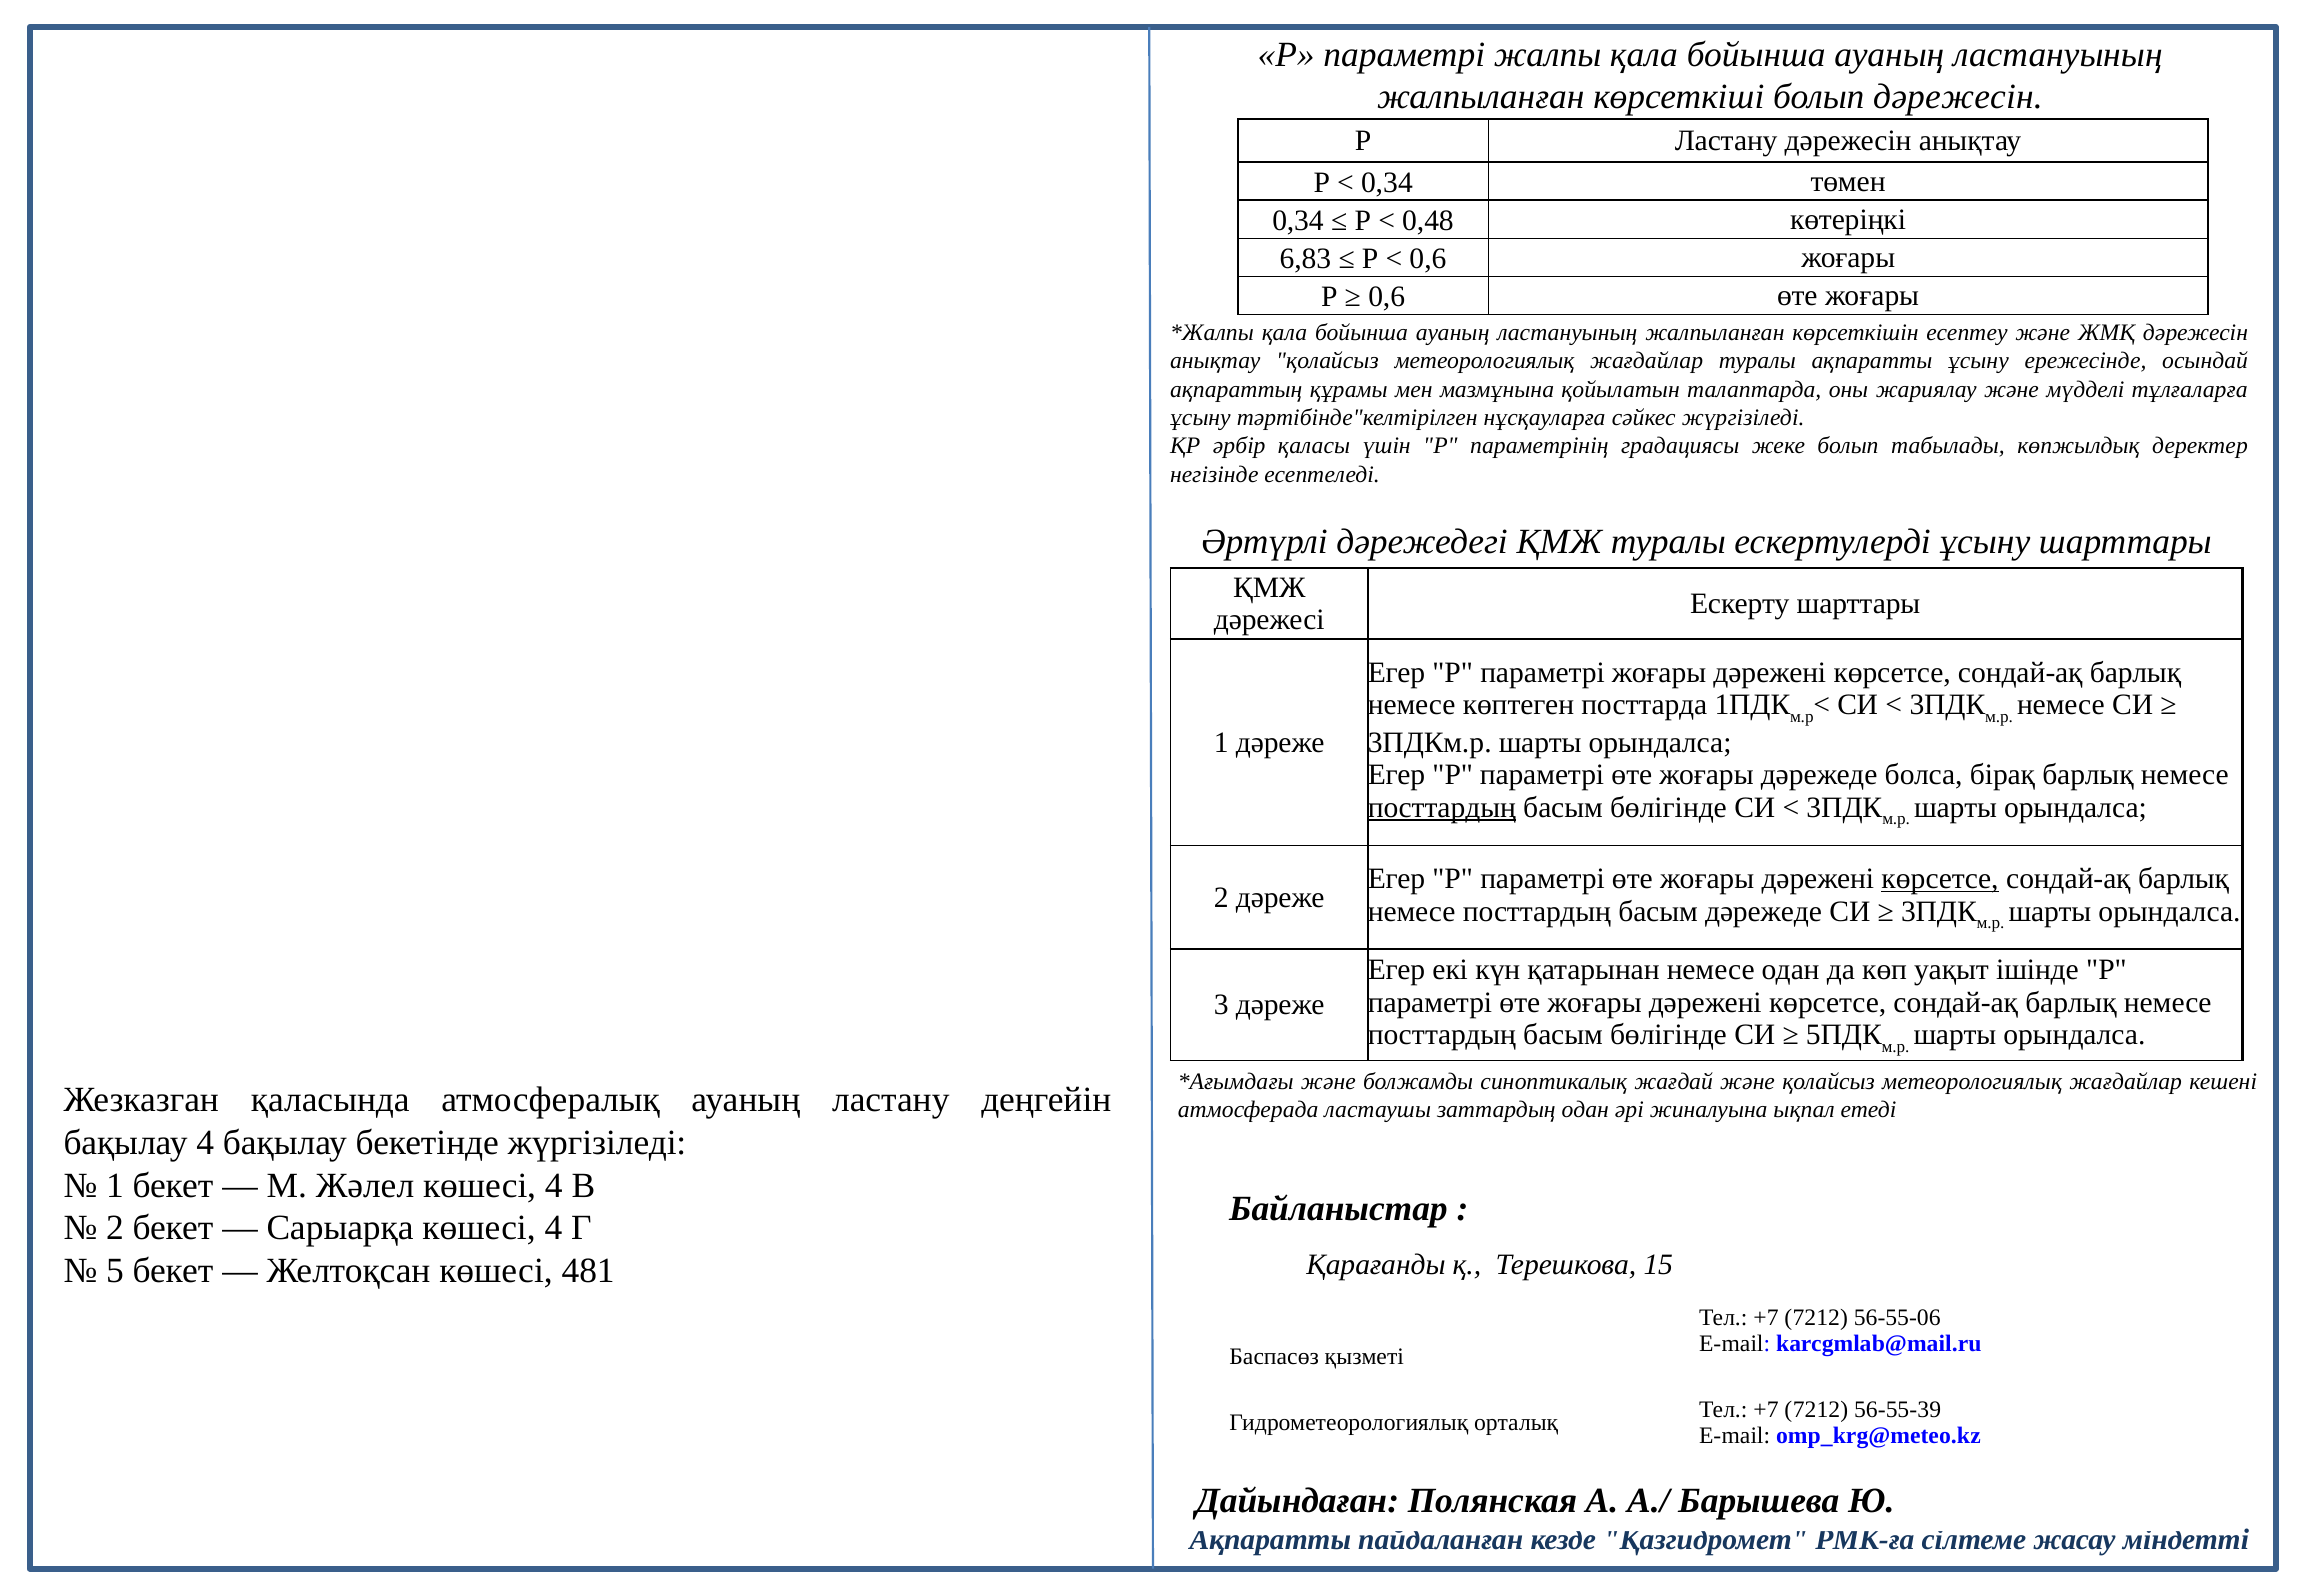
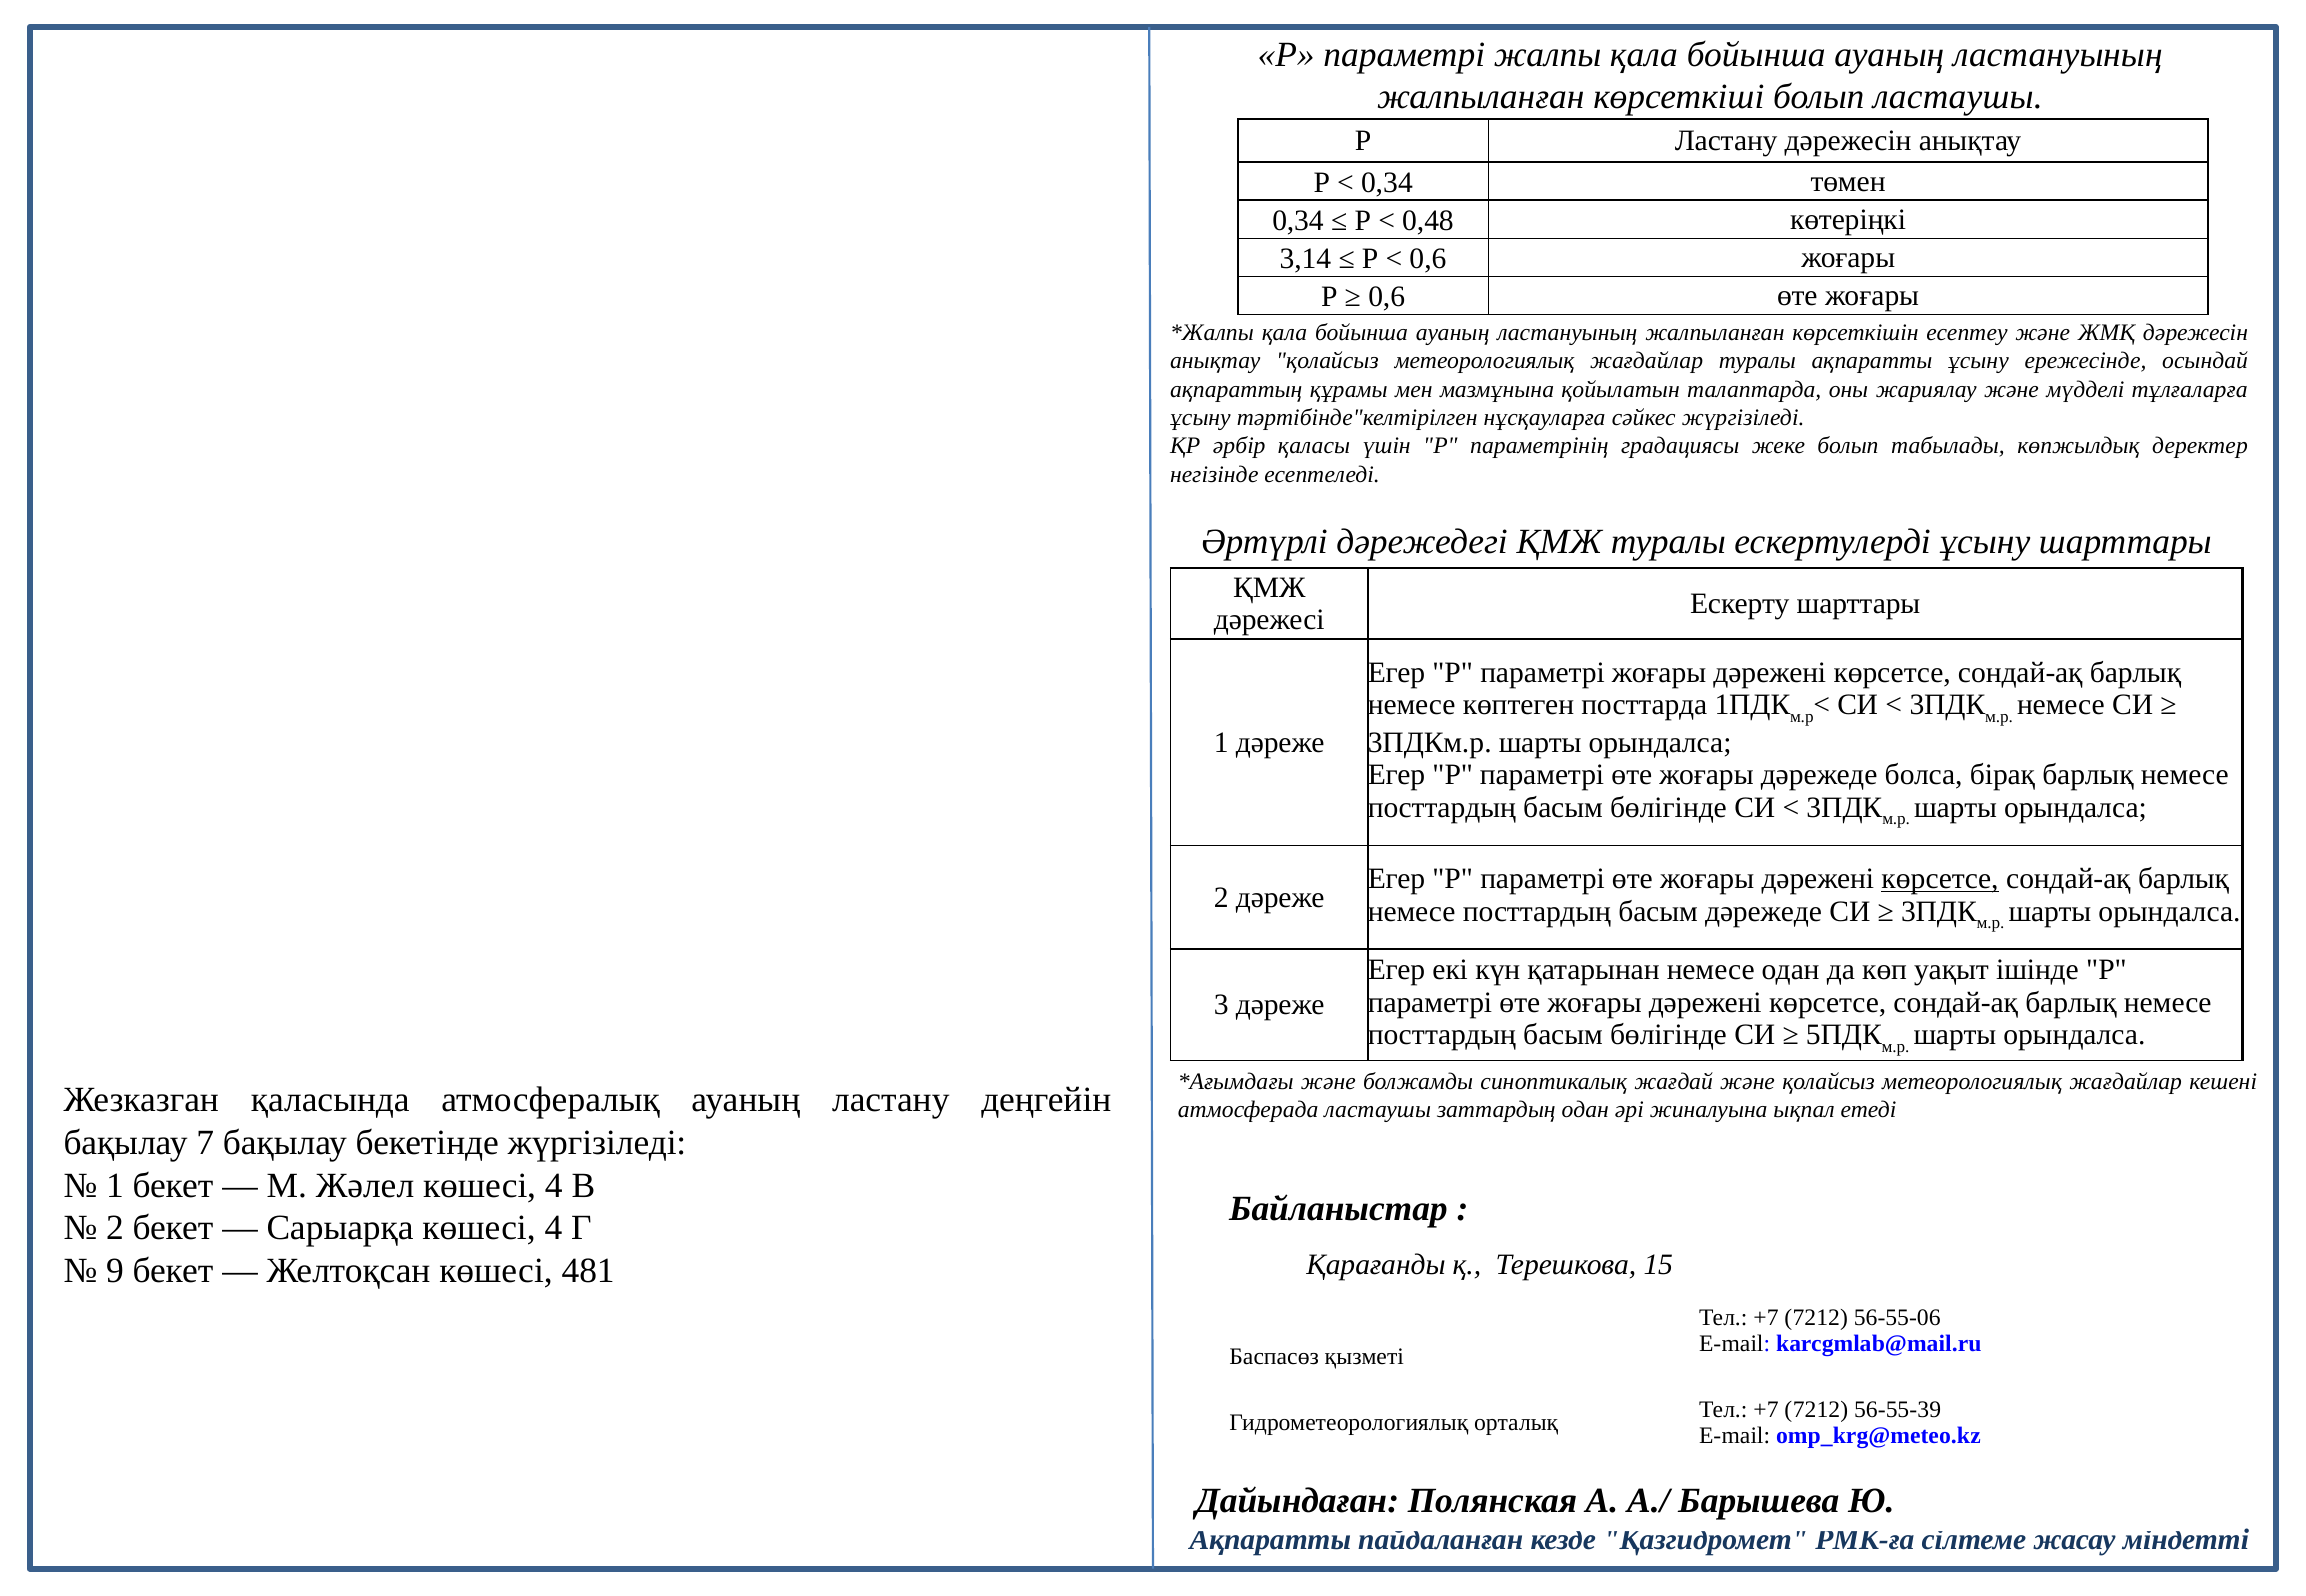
болып дәрежесін: дәрежесін -> ластаушы
6,83: 6,83 -> 3,14
посттардың at (1442, 808) underline: present -> none
бақылау 4: 4 -> 7
5: 5 -> 9
